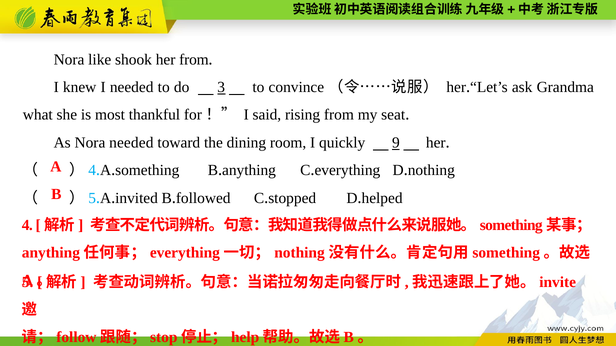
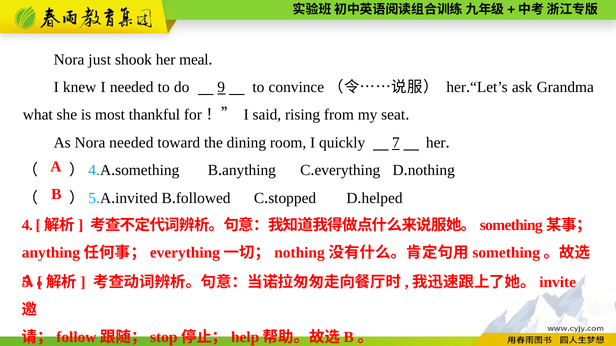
like: like -> just
her from: from -> meal
3: 3 -> 9
9: 9 -> 7
